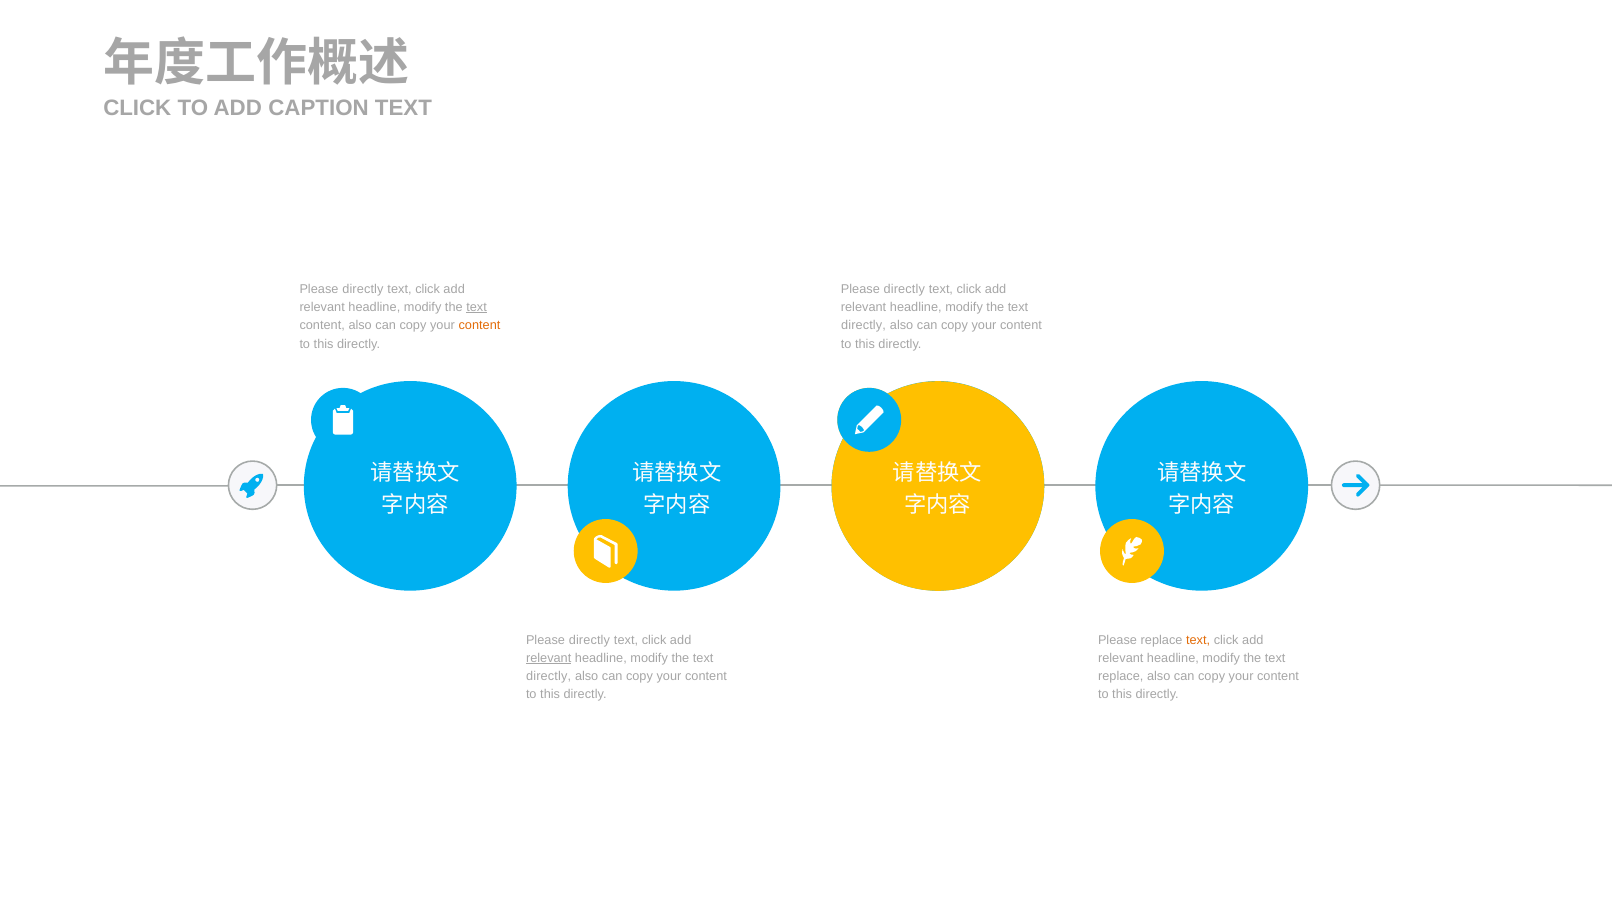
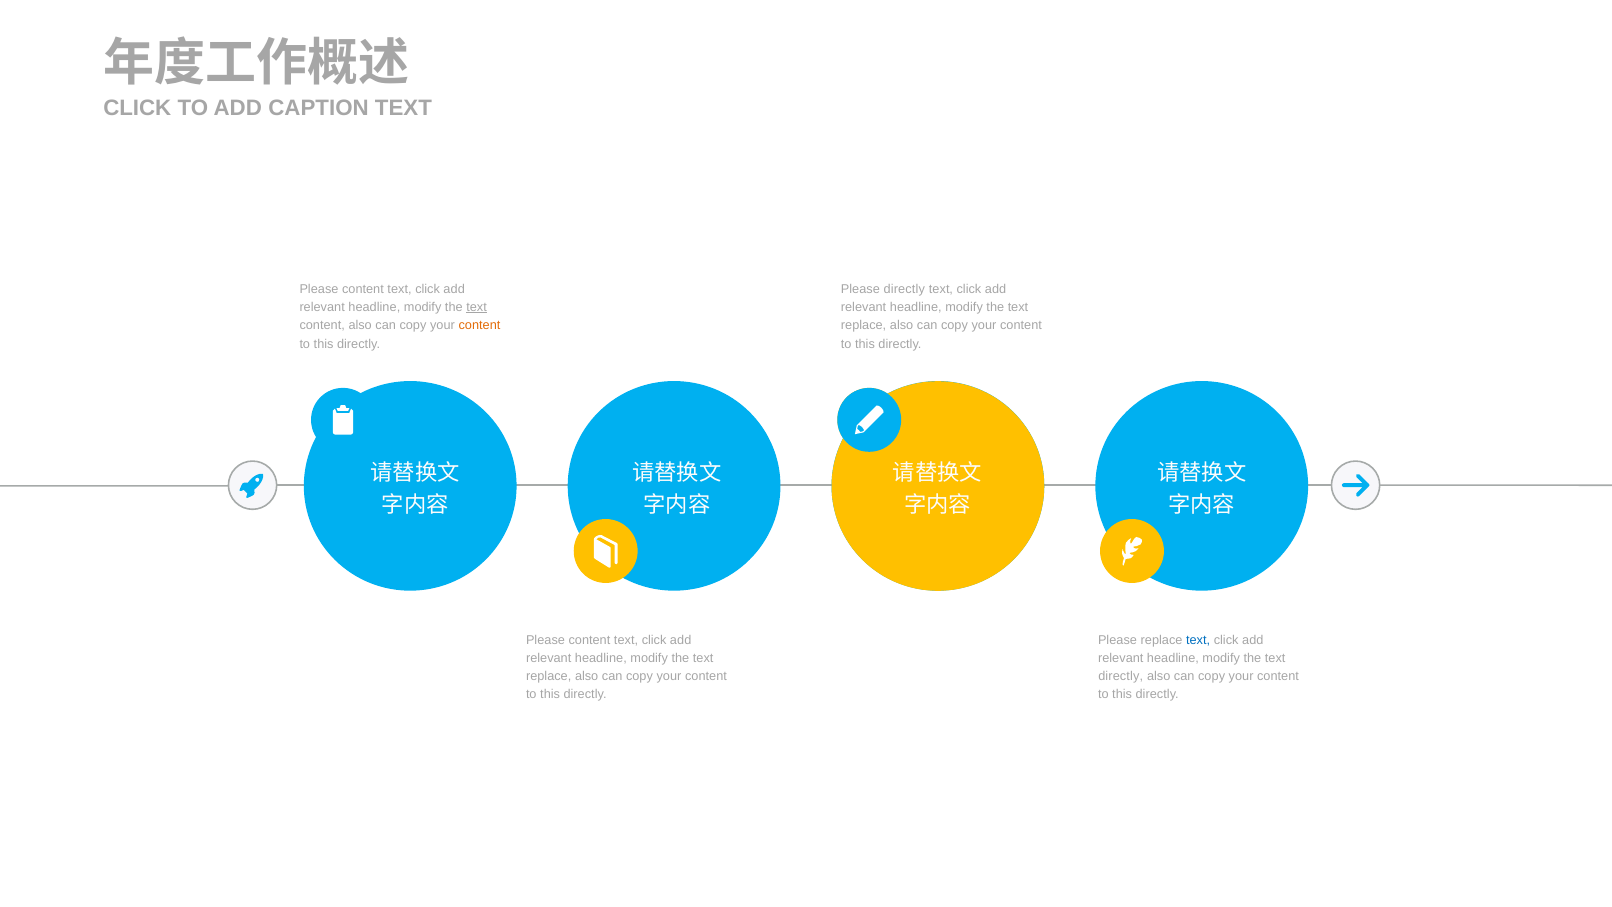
directly at (363, 289): directly -> content
directly at (864, 325): directly -> replace
directly at (589, 640): directly -> content
text at (1198, 640) colour: orange -> blue
relevant at (549, 658) underline: present -> none
directly at (549, 676): directly -> replace
replace at (1121, 676): replace -> directly
